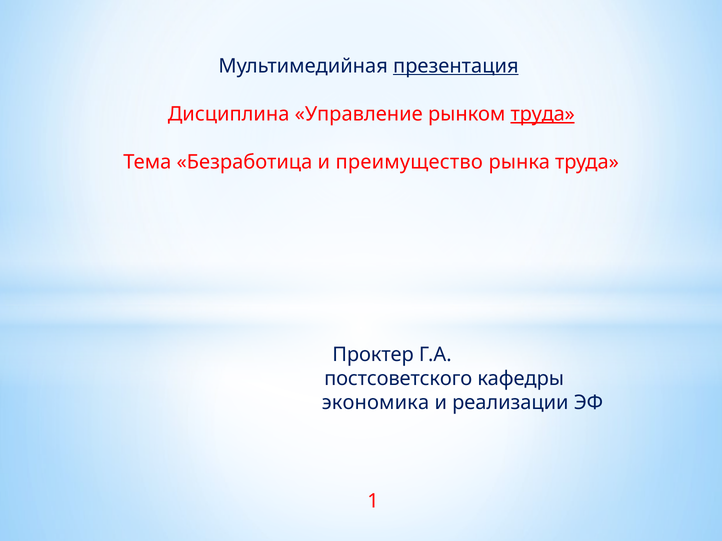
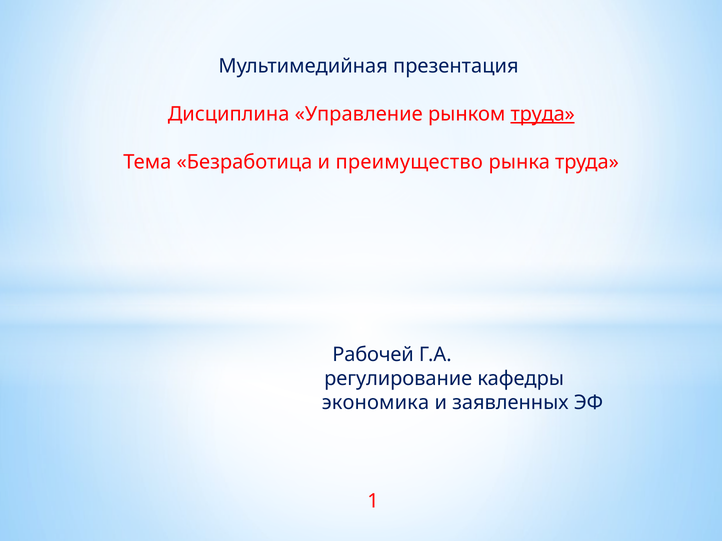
презентация underline: present -> none
Проктер: Проктер -> Рабочей
постсоветского: постсоветского -> регулирование
реализации: реализации -> заявленных
